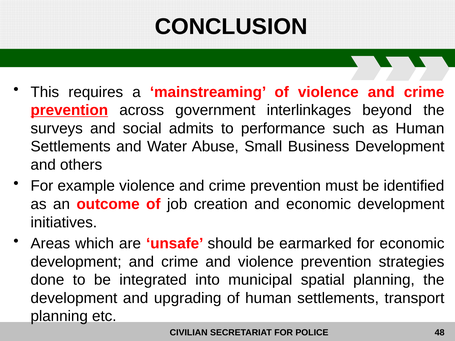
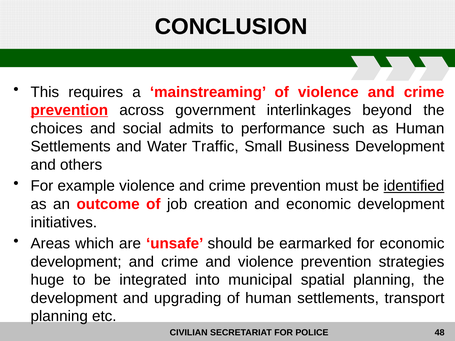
surveys: surveys -> choices
Abuse: Abuse -> Traffic
identified underline: none -> present
done: done -> huge
